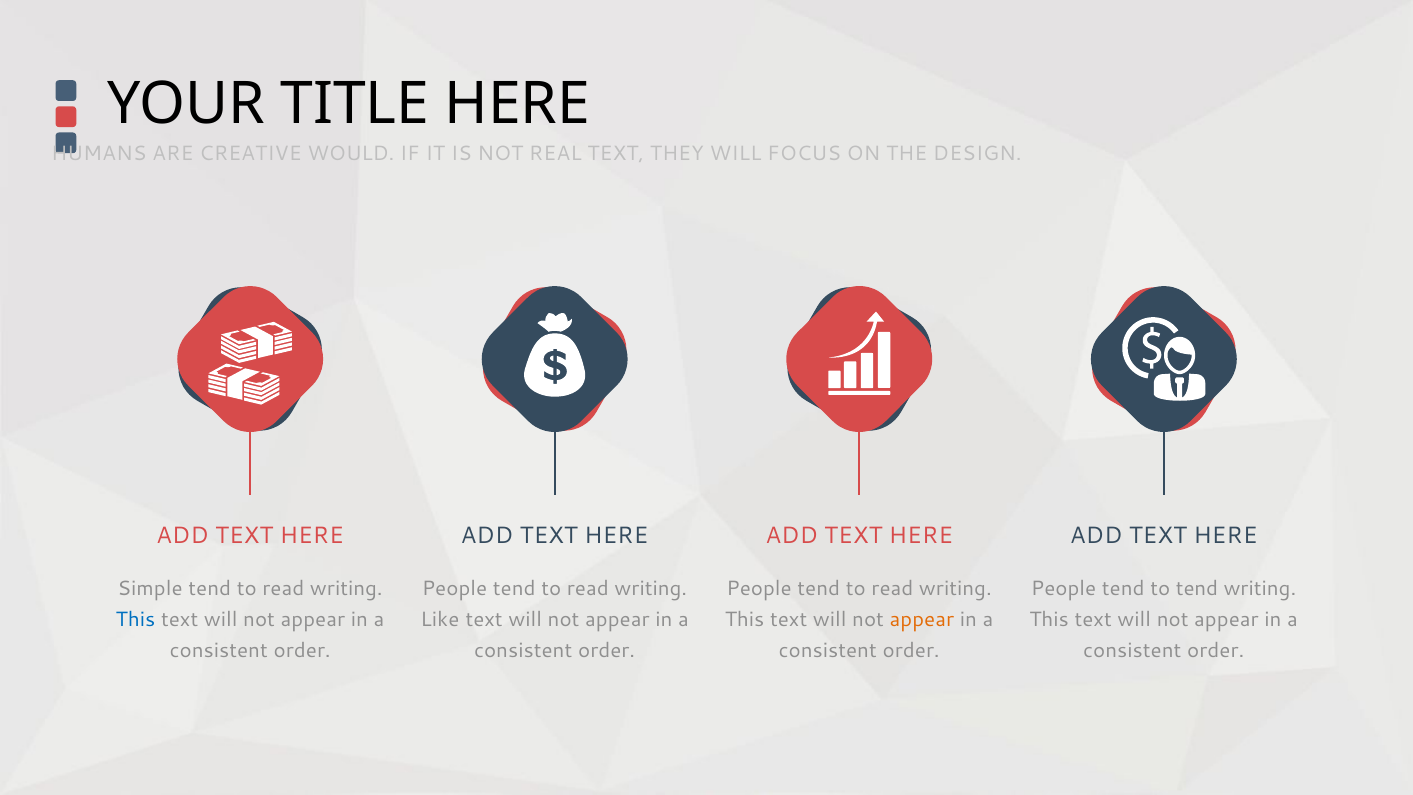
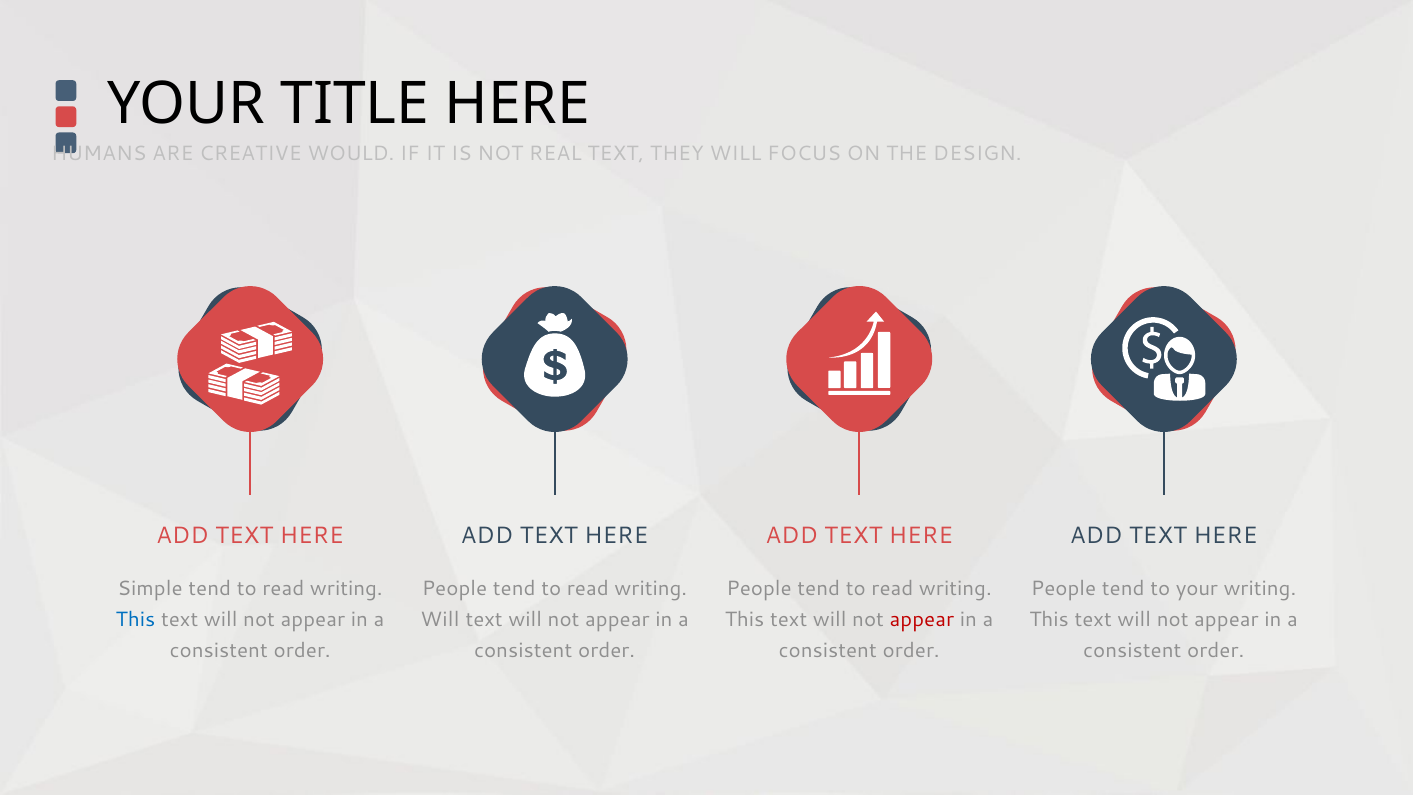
to tend: tend -> your
Like at (440, 620): Like -> Will
appear at (922, 620) colour: orange -> red
